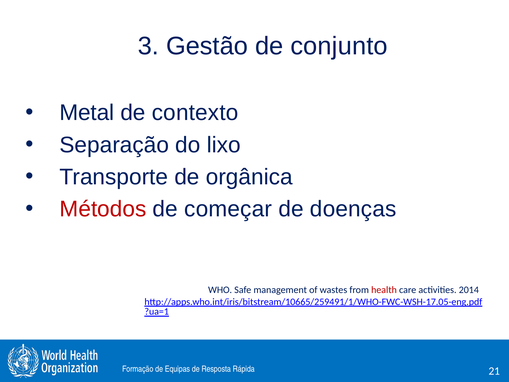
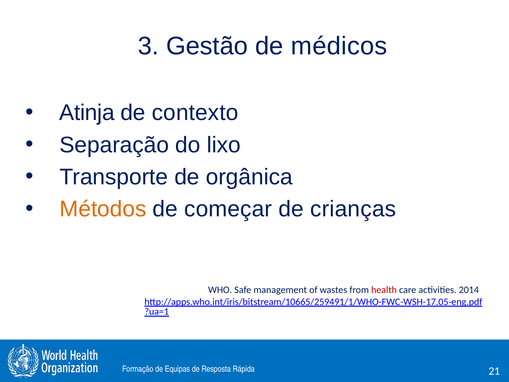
conjunto: conjunto -> médicos
Metal: Metal -> Atinja
Métodos colour: red -> orange
doenças: doenças -> crianças
